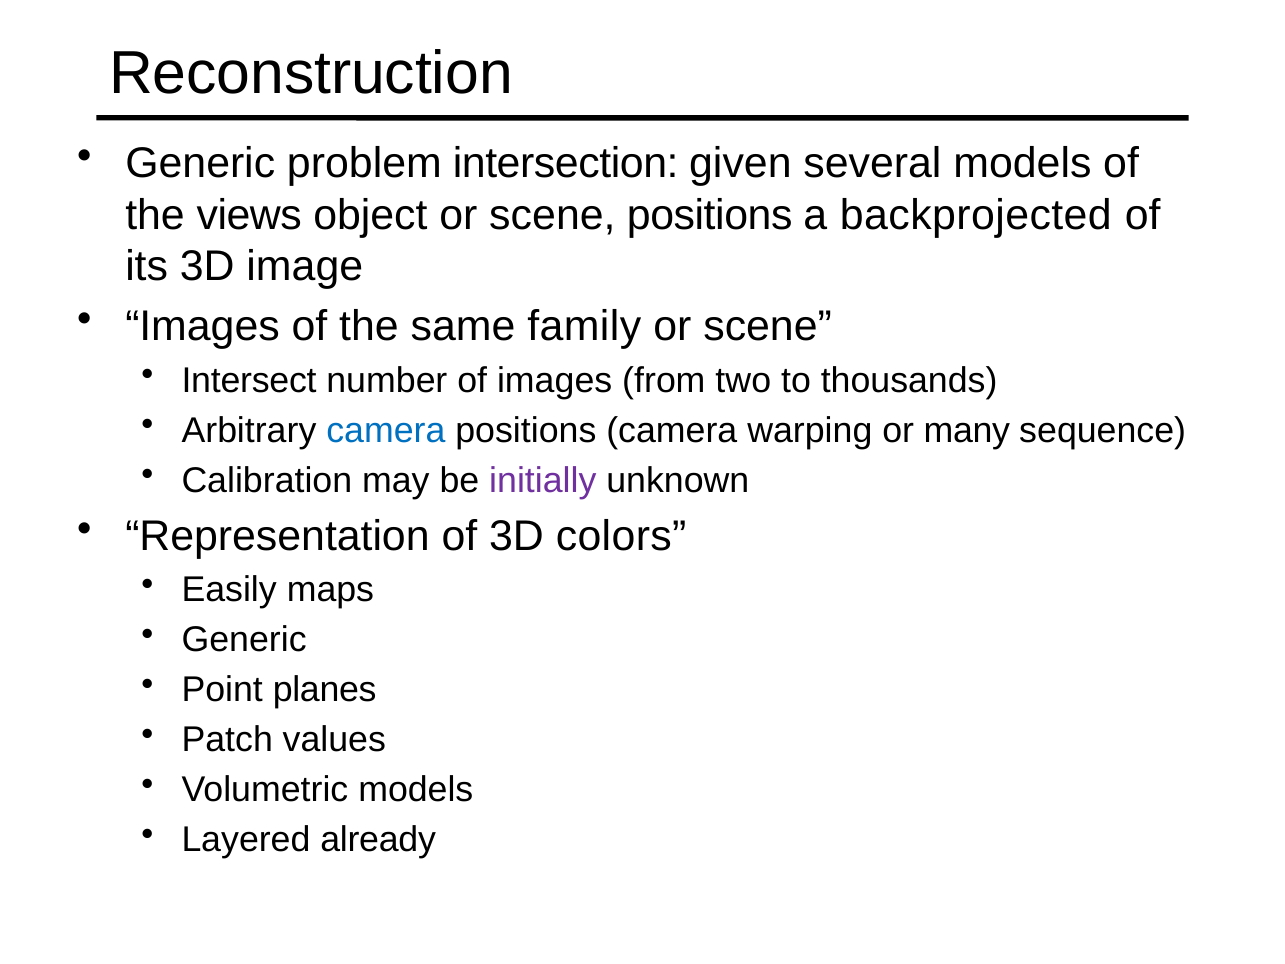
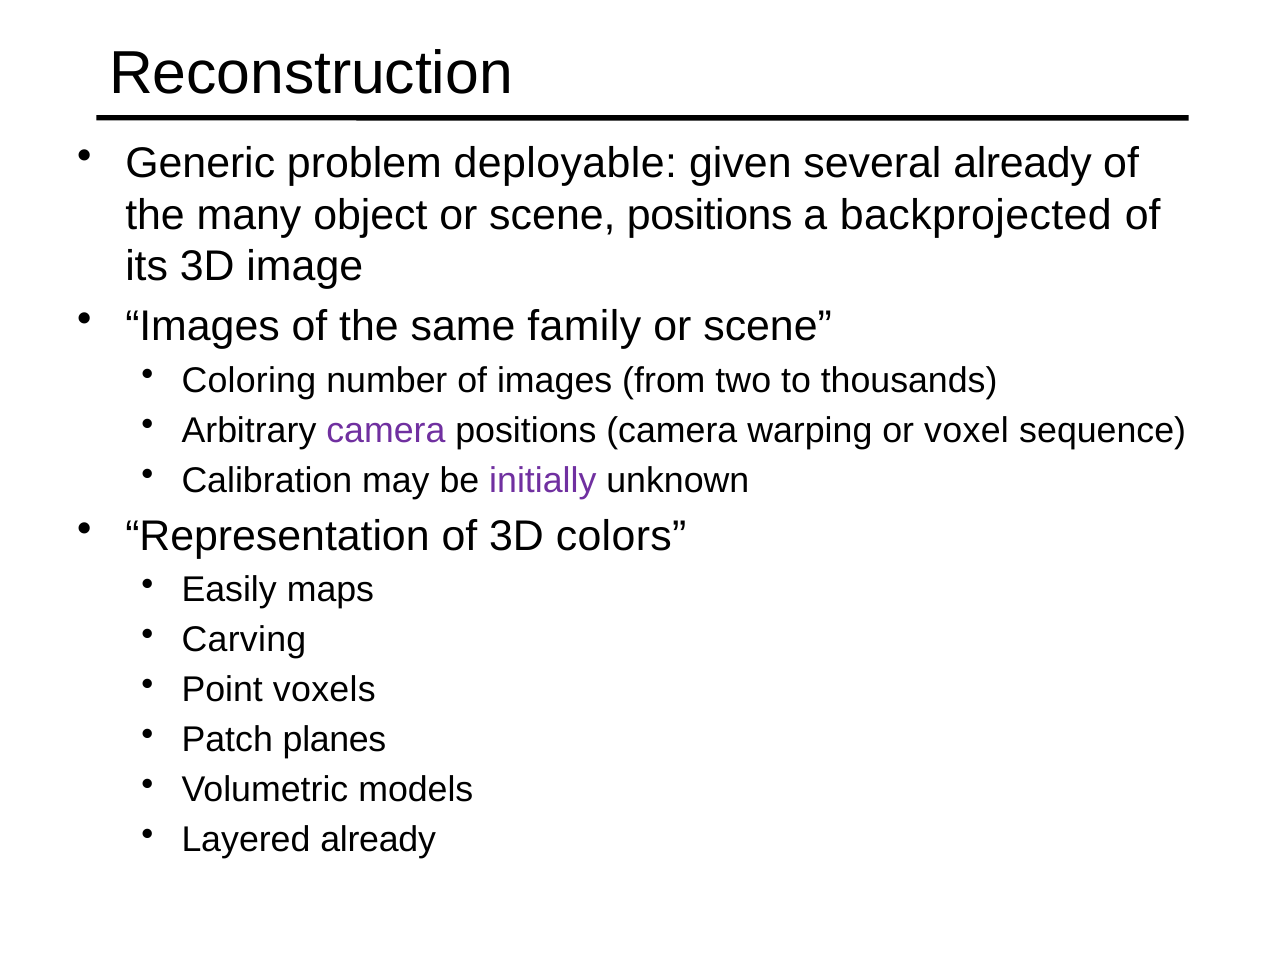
intersection: intersection -> deployable
several models: models -> already
views: views -> many
Intersect: Intersect -> Coloring
camera at (386, 430) colour: blue -> purple
many: many -> voxel
Generic at (244, 640): Generic -> Carving
planes: planes -> voxels
values: values -> planes
